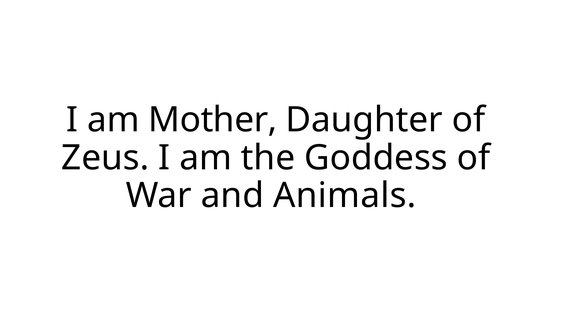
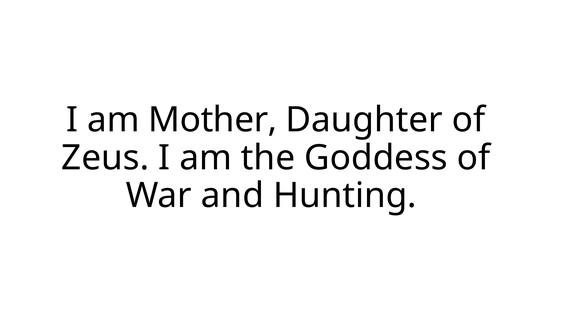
Animals: Animals -> Hunting
